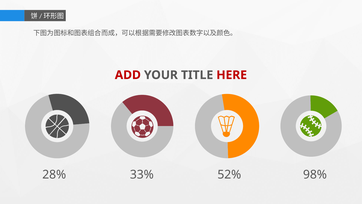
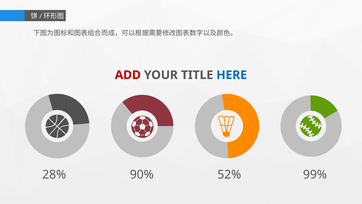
HERE colour: red -> blue
33%: 33% -> 90%
98%: 98% -> 99%
